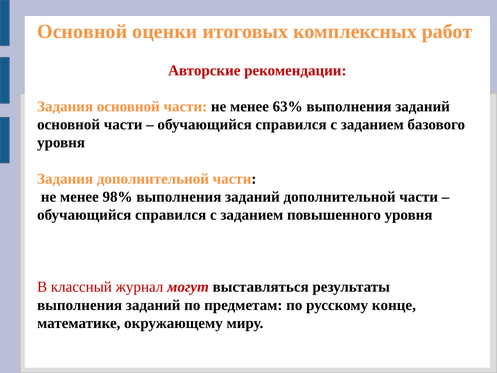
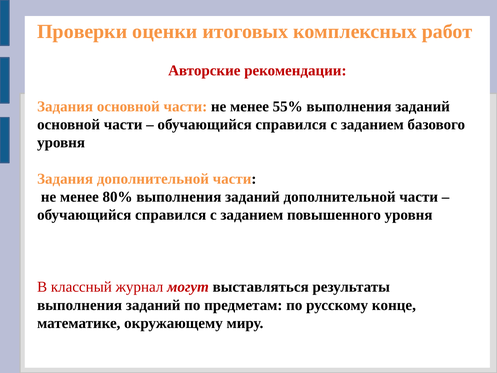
Основной at (82, 32): Основной -> Проверки
63%: 63% -> 55%
98%: 98% -> 80%
